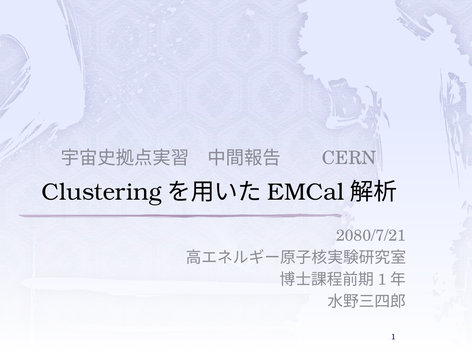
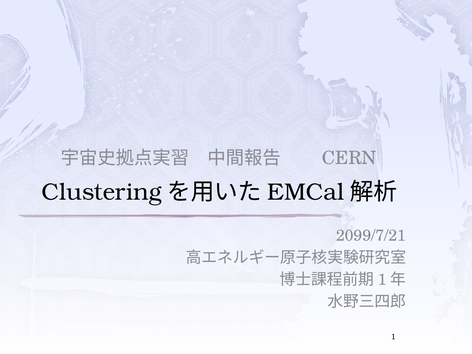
2080/7/21: 2080/7/21 -> 2099/7/21
